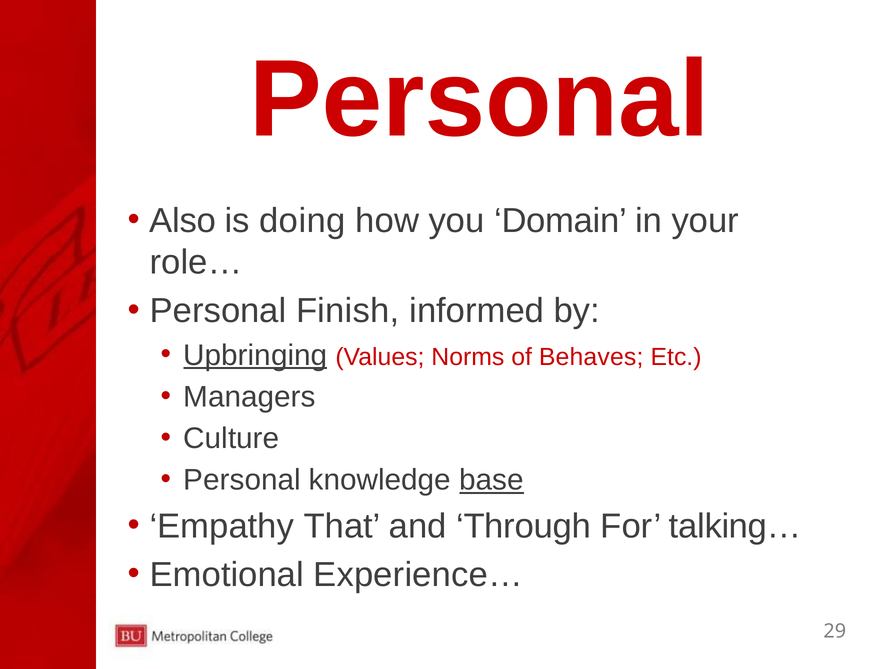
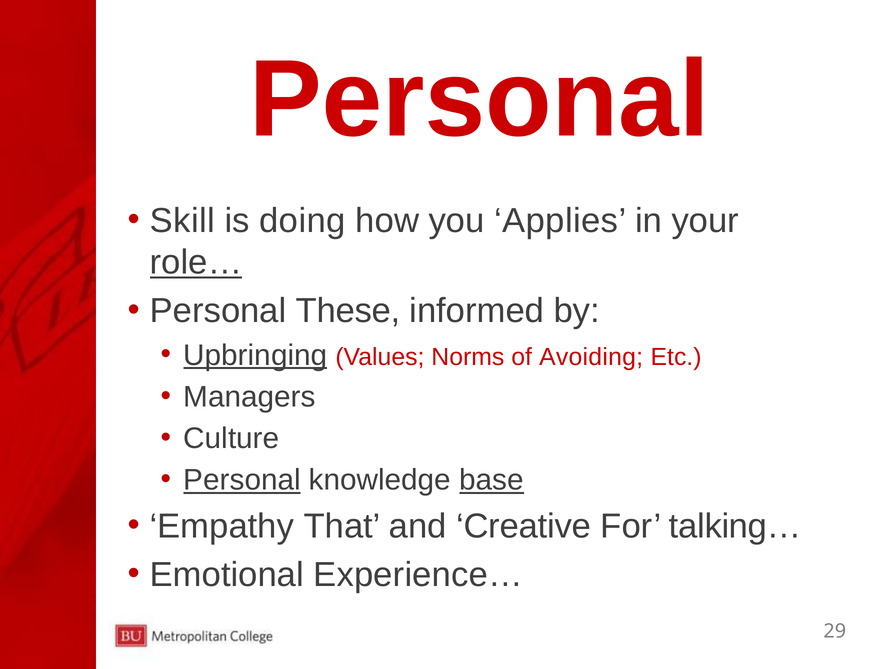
Also: Also -> Skill
Domain: Domain -> Applies
role… underline: none -> present
Finish: Finish -> These
Behaves: Behaves -> Avoiding
Personal at (242, 480) underline: none -> present
Through: Through -> Creative
